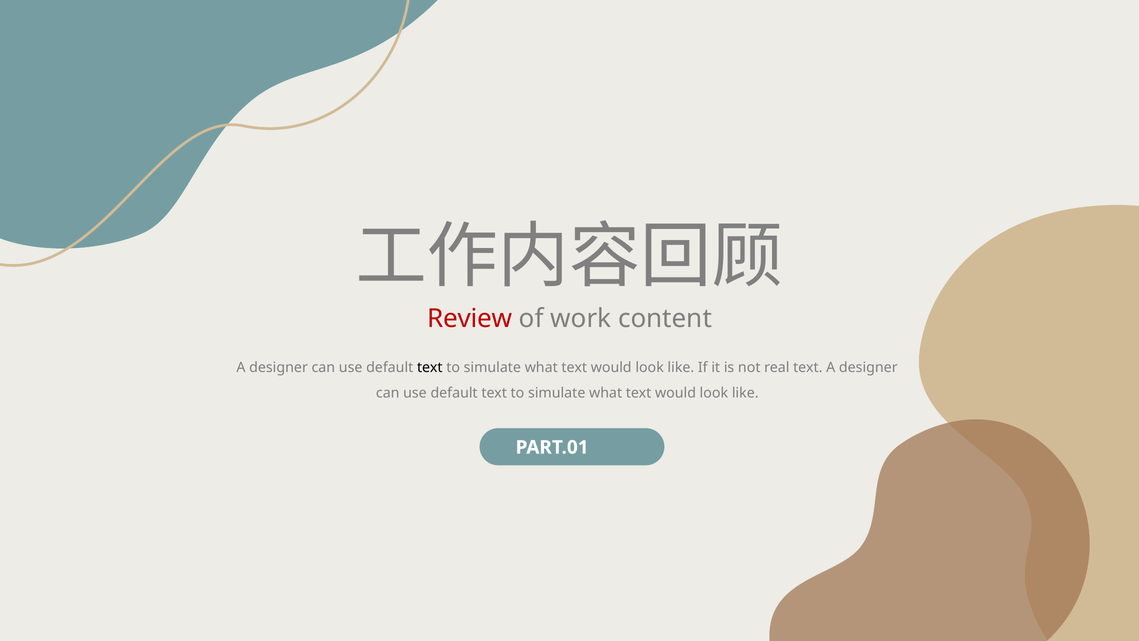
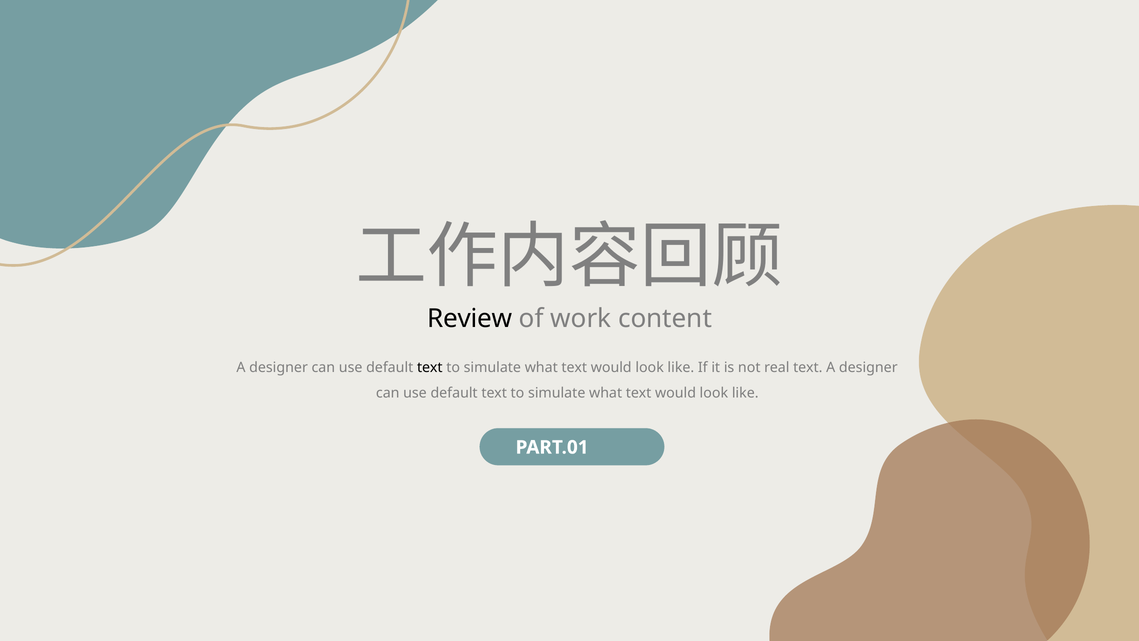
Review colour: red -> black
